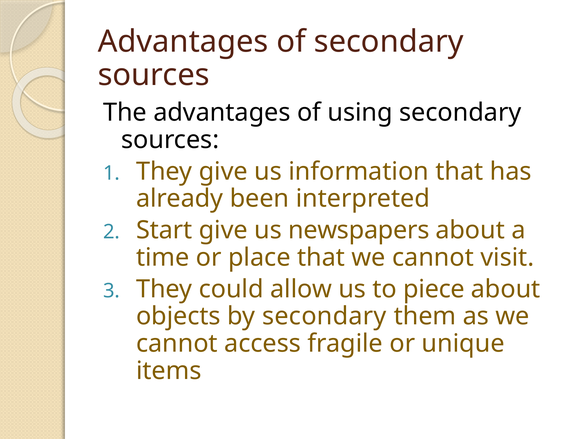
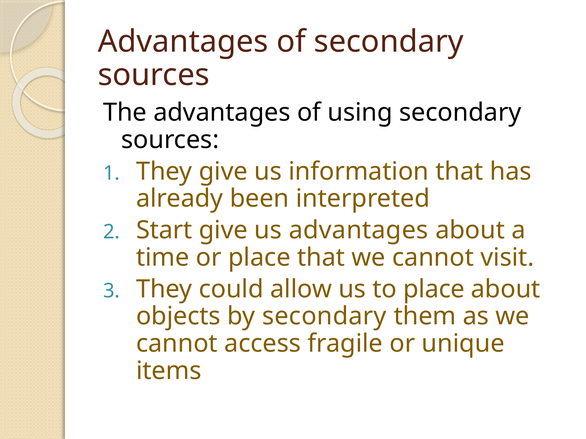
us newspapers: newspapers -> advantages
to piece: piece -> place
